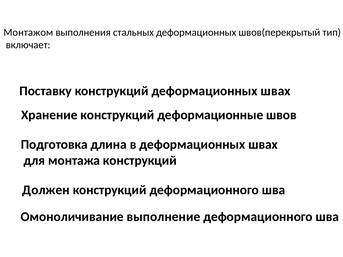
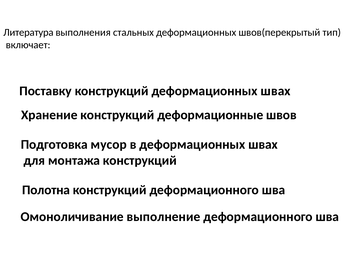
Монтажом: Монтажом -> Литература
длина: длина -> мусор
Должен: Должен -> Полотна
